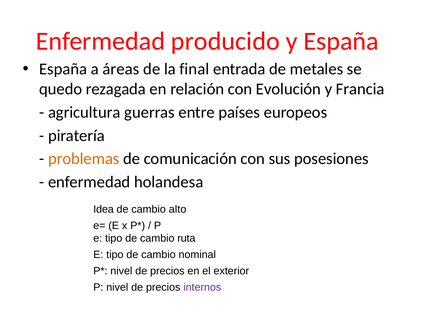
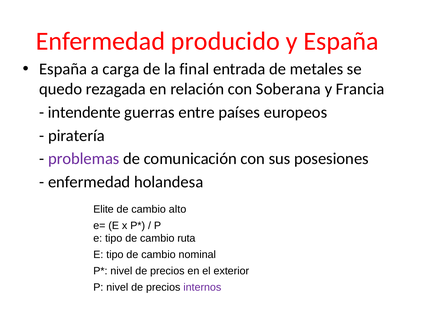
áreas: áreas -> carga
Evolución: Evolución -> Soberana
agricultura: agricultura -> intendente
problemas colour: orange -> purple
Idea: Idea -> Elite
